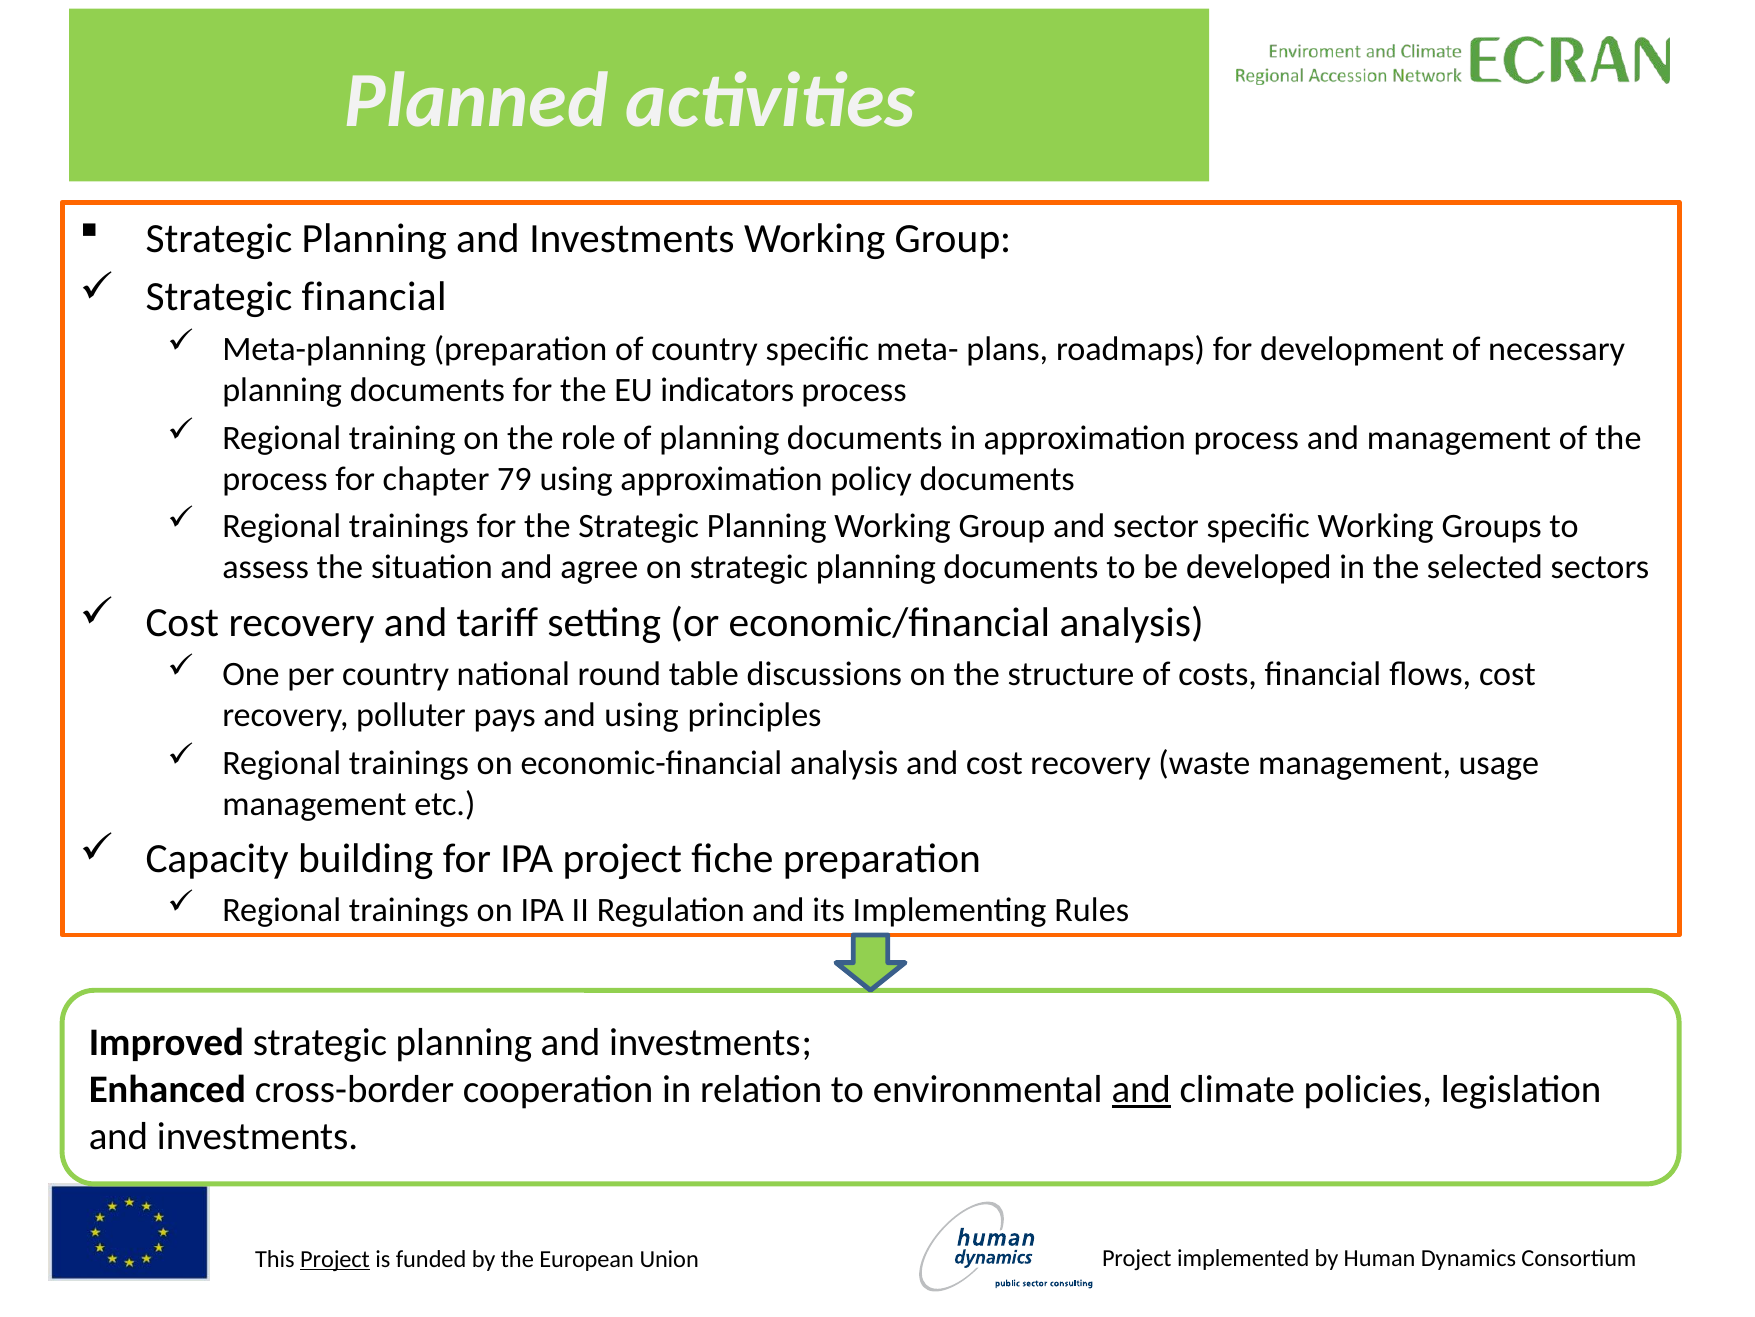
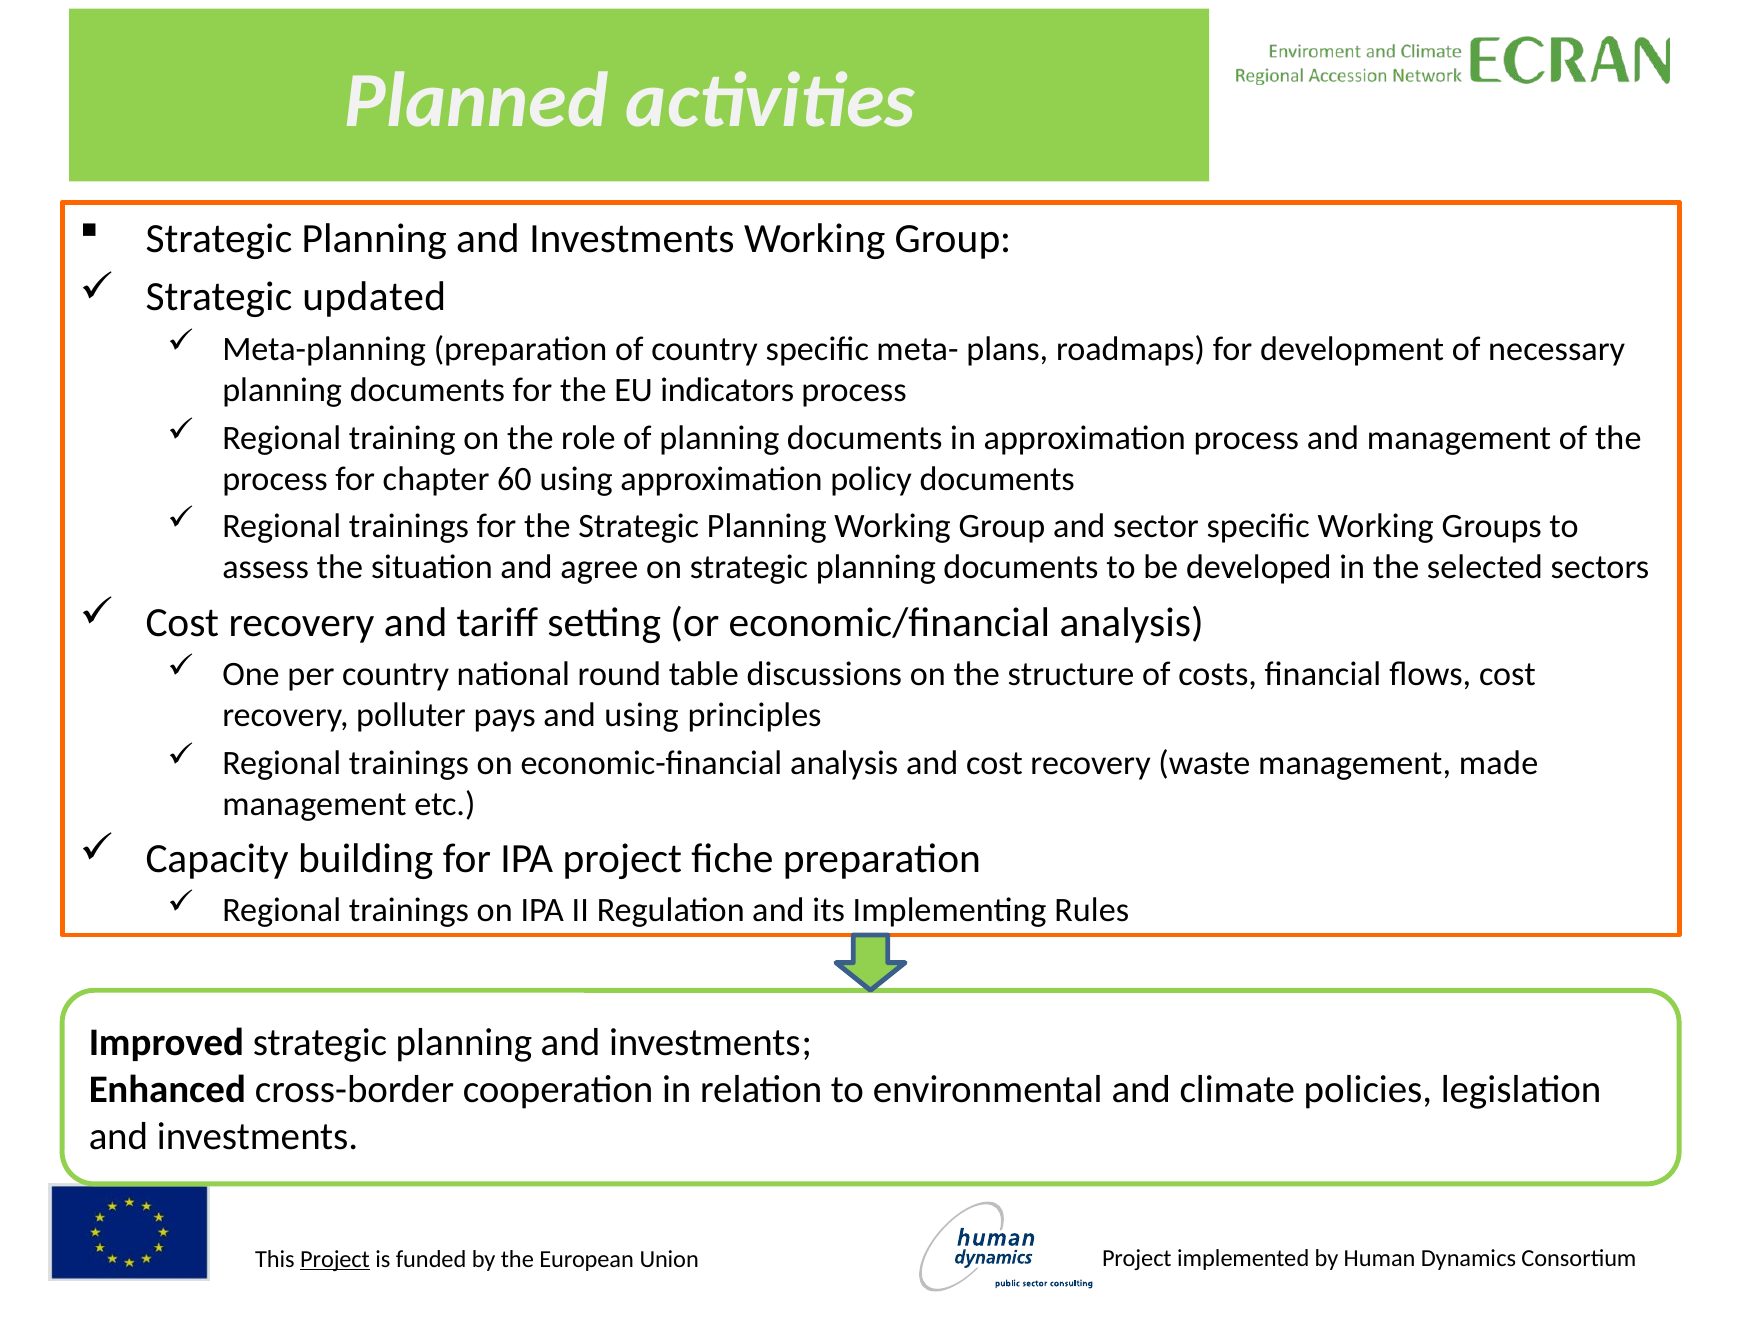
Strategic financial: financial -> updated
79: 79 -> 60
usage: usage -> made
and at (1141, 1089) underline: present -> none
